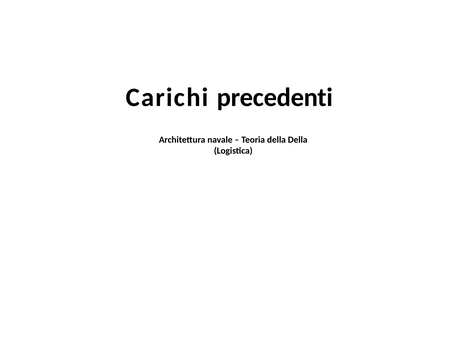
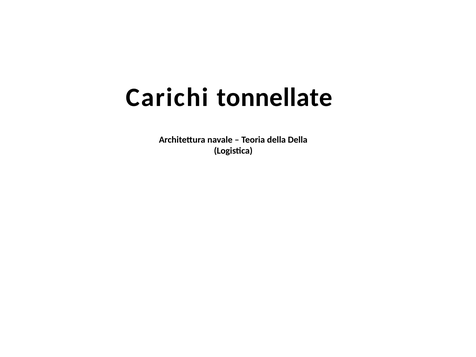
precedenti: precedenti -> tonnellate
